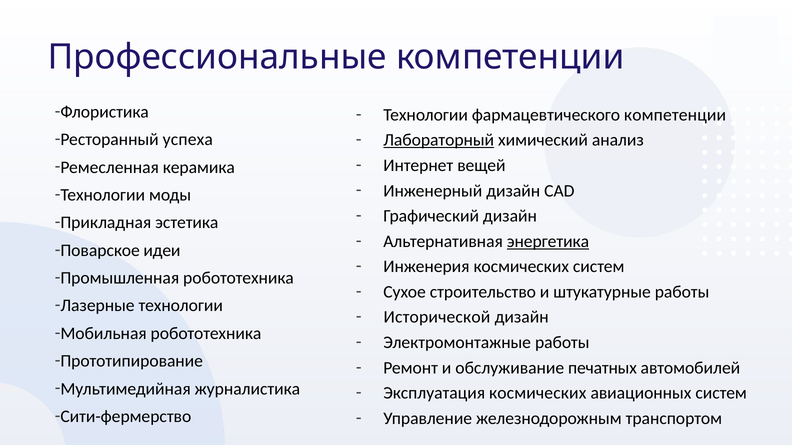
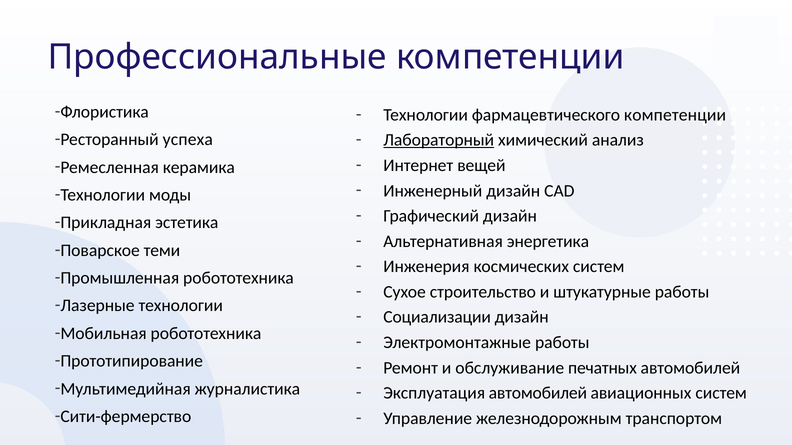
энергетика underline: present -> none
идеи: идеи -> теми
Исторической: Исторической -> Социализации
Эксплуатация космических: космических -> автомобилей
